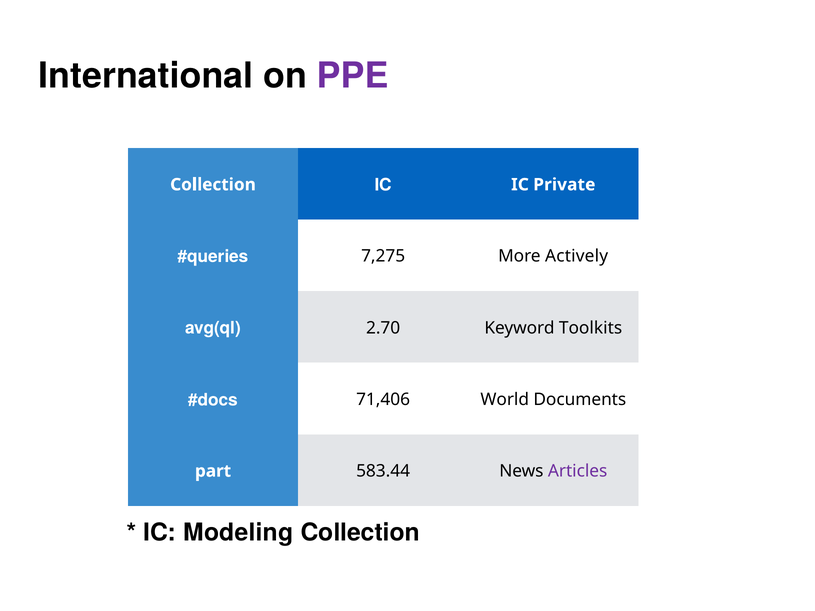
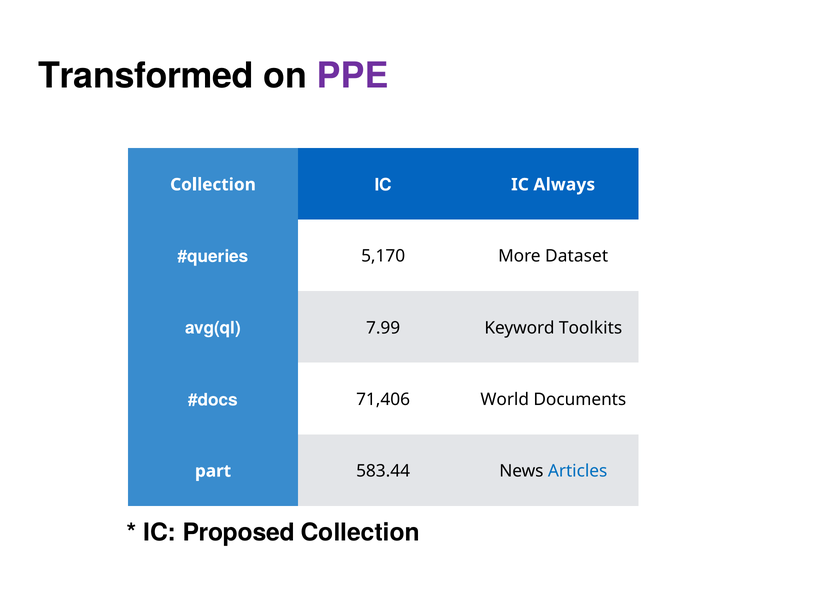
International: International -> Transformed
Private: Private -> Always
7,275: 7,275 -> 5,170
Actively: Actively -> Dataset
2.70: 2.70 -> 7.99
Articles colour: purple -> blue
Modeling: Modeling -> Proposed
